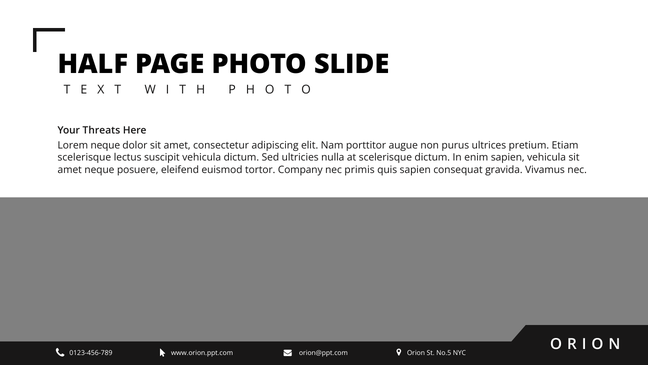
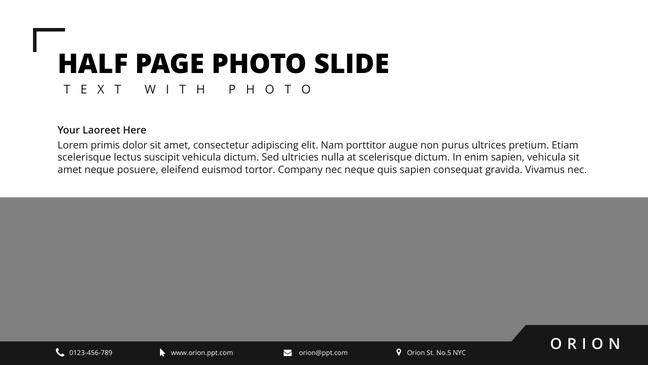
Threats: Threats -> Laoreet
Lorem neque: neque -> primis
nec primis: primis -> neque
